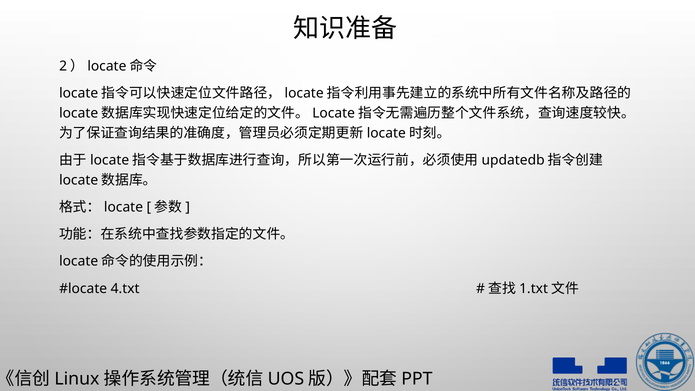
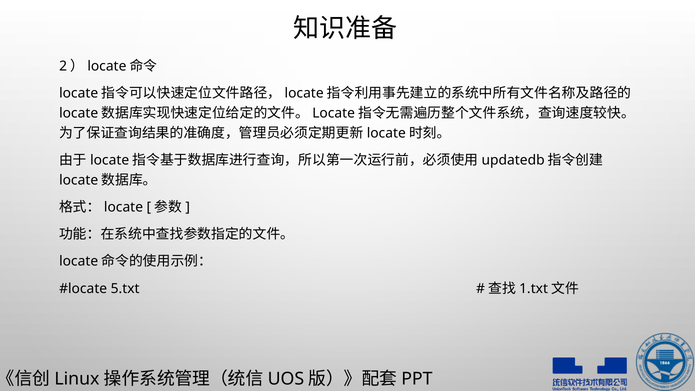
4.txt: 4.txt -> 5.txt
